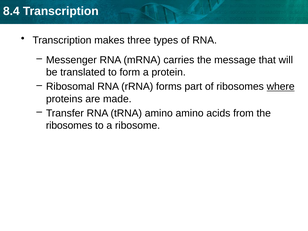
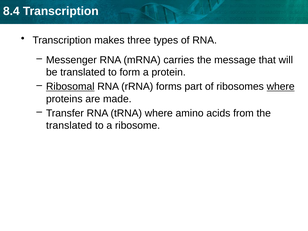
Ribosomal underline: none -> present
tRNA amino: amino -> where
ribosomes at (69, 126): ribosomes -> translated
